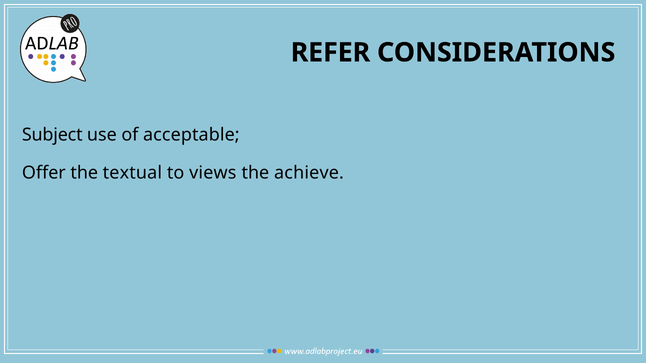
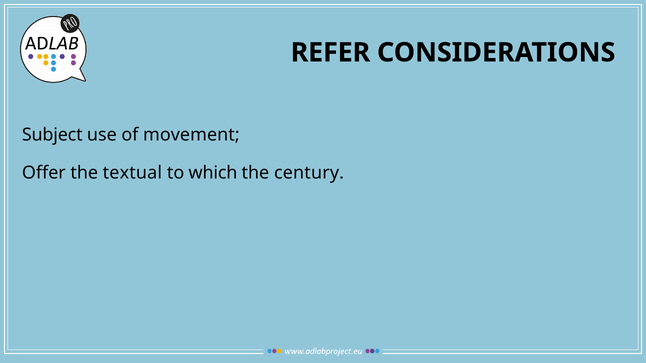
acceptable: acceptable -> movement
views: views -> which
achieve: achieve -> century
